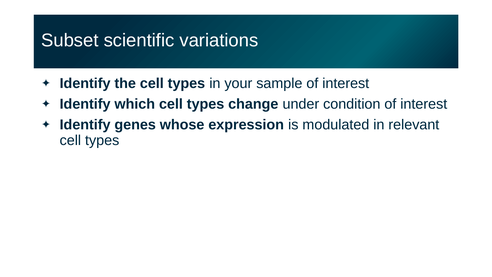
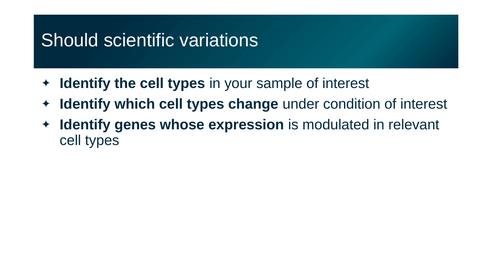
Subset: Subset -> Should
